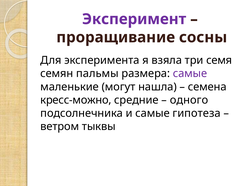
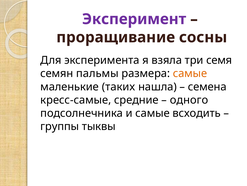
самые at (190, 73) colour: purple -> orange
могут: могут -> таких
кресс-можно: кресс-можно -> кресс-самые
гипотеза: гипотеза -> всходить
ветром: ветром -> группы
